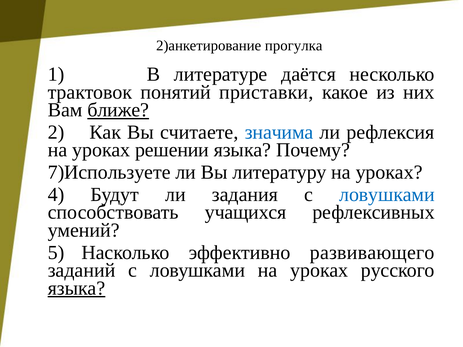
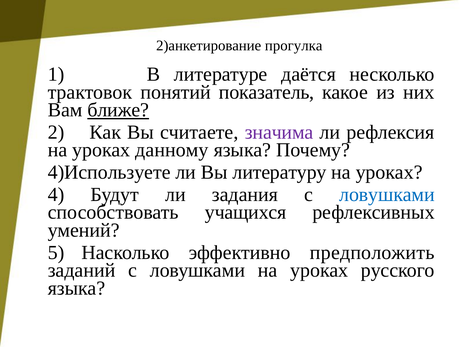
приставки: приставки -> показатель
значима colour: blue -> purple
решении: решении -> данному
7)Используете: 7)Используете -> 4)Используете
развивающего: развивающего -> предположить
языка at (77, 288) underline: present -> none
